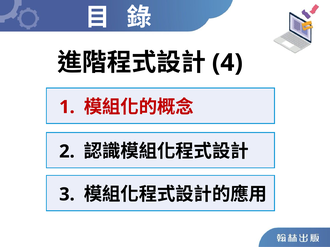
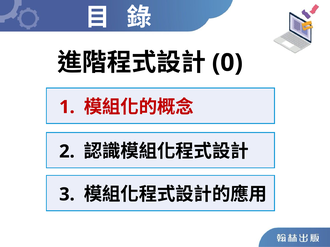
4: 4 -> 0
